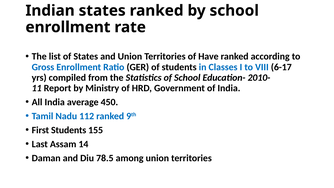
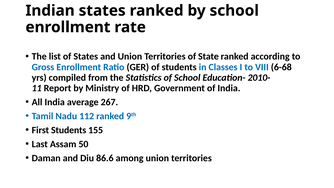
Have: Have -> State
6-17: 6-17 -> 6-68
450: 450 -> 267
14: 14 -> 50
78.5: 78.5 -> 86.6
